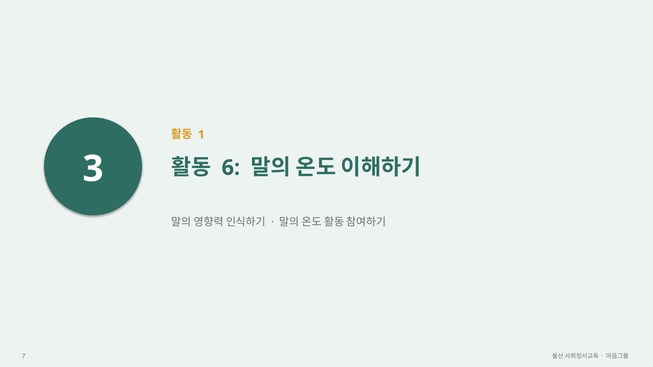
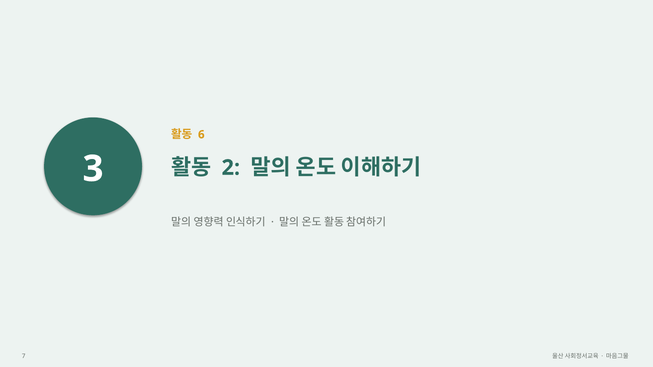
1: 1 -> 6
6: 6 -> 2
